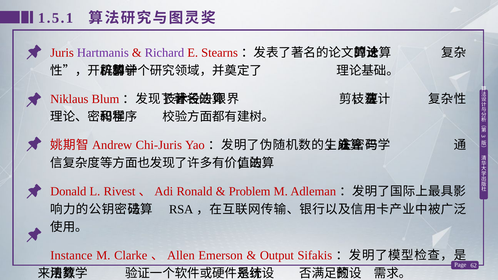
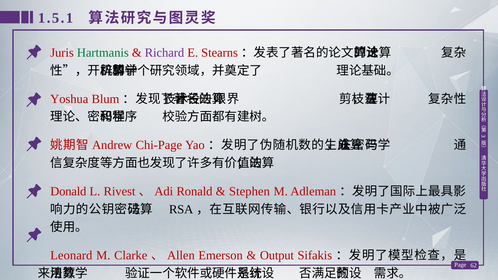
Hartmanis colour: purple -> green
Niklaus: Niklaus -> Yoshua
Chi-Juris: Chi-Juris -> Chi-Page
Problem: Problem -> Stephen
Instance: Instance -> Leonard
